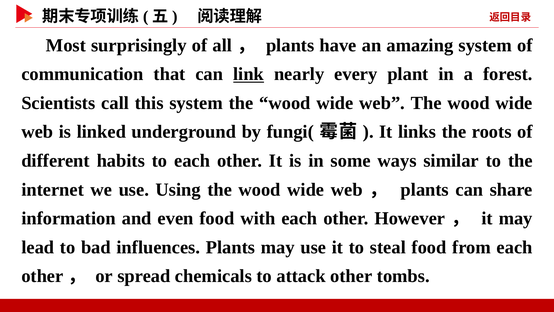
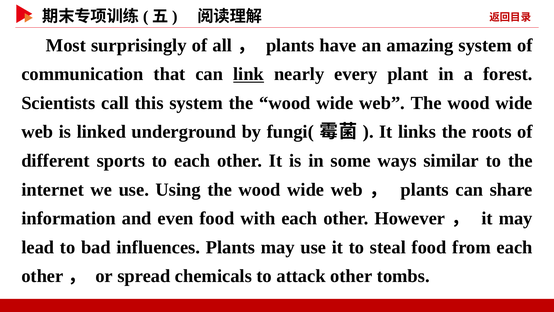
habits: habits -> sports
